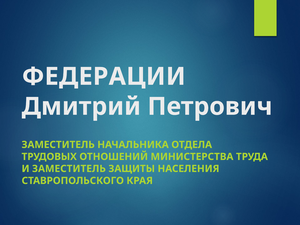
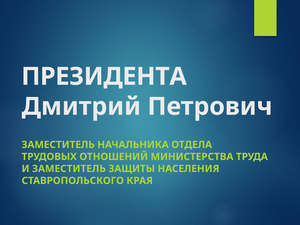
ФЕДЕРАЦИИ: ФЕДЕРАЦИИ -> ПРЕЗИДЕНТА
